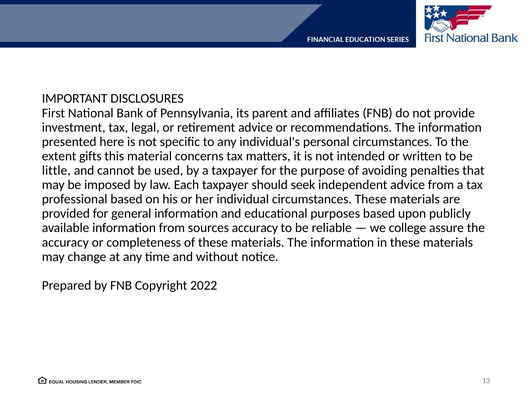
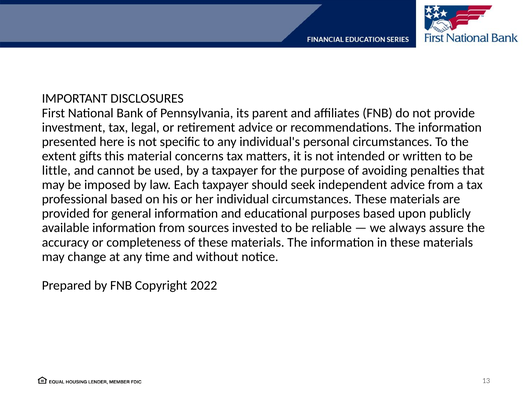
sources accuracy: accuracy -> invested
college: college -> always
